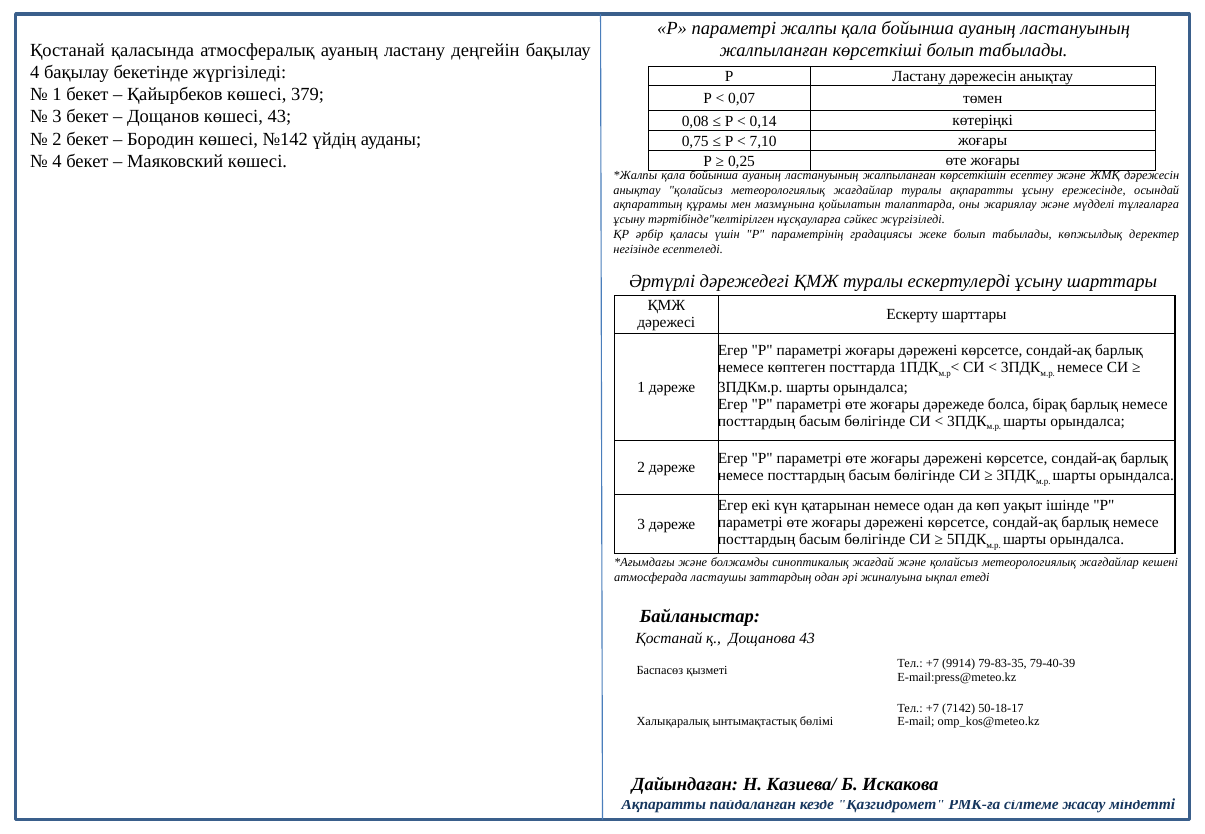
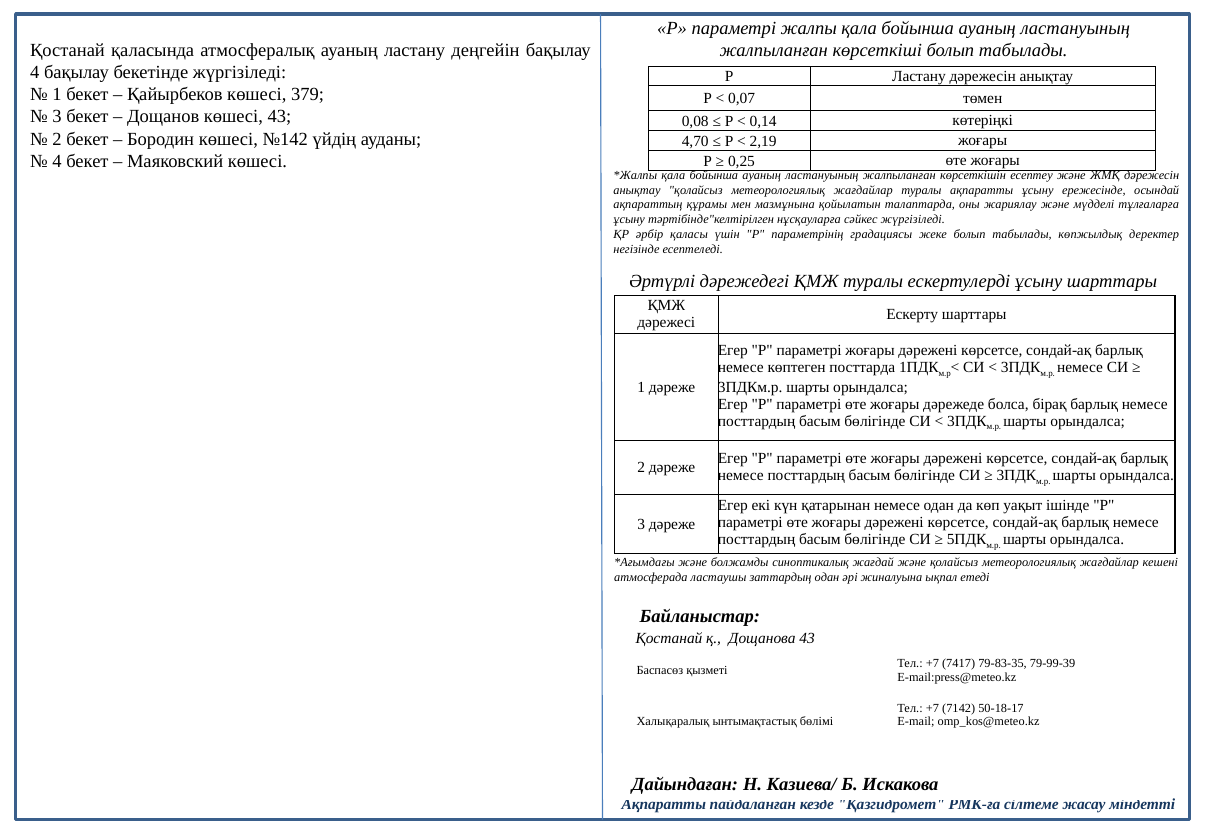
0,75: 0,75 -> 4,70
7,10: 7,10 -> 2,19
9914: 9914 -> 7417
79-40-39: 79-40-39 -> 79-99-39
